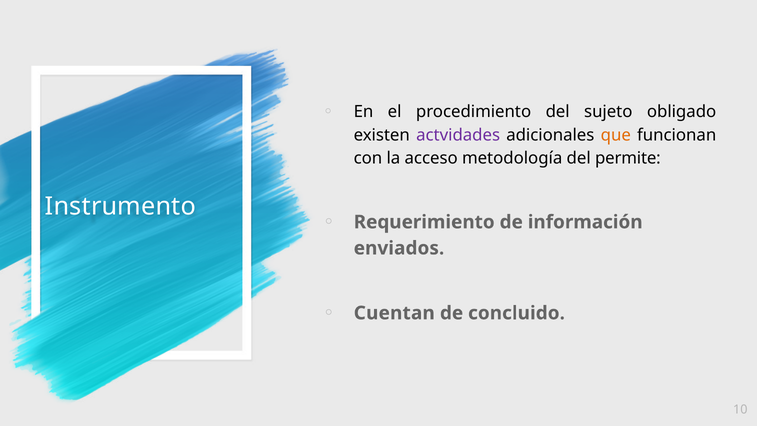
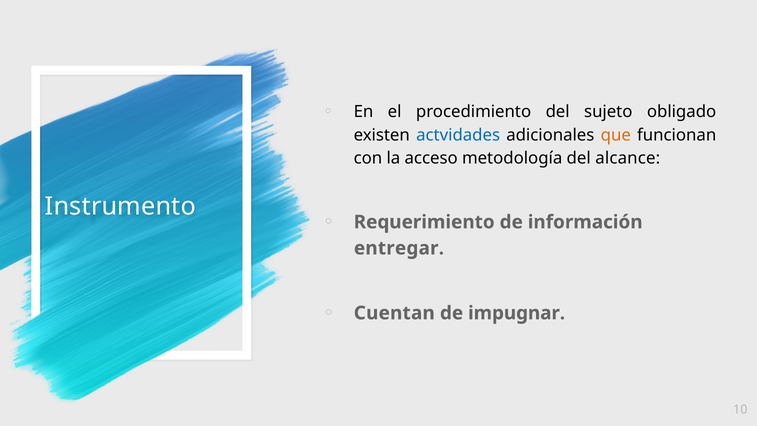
actvidades colour: purple -> blue
permite: permite -> alcance
enviados: enviados -> entregar
concluido: concluido -> impugnar
